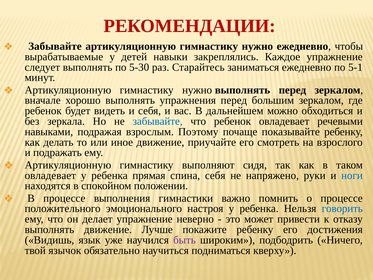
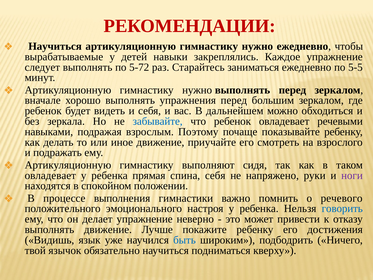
Забывайте at (55, 46): Забывайте -> Научиться
5-30: 5-30 -> 5-72
5-1: 5-1 -> 5-5
ноги colour: blue -> purple
о процессе: процессе -> речевого
быть colour: purple -> blue
